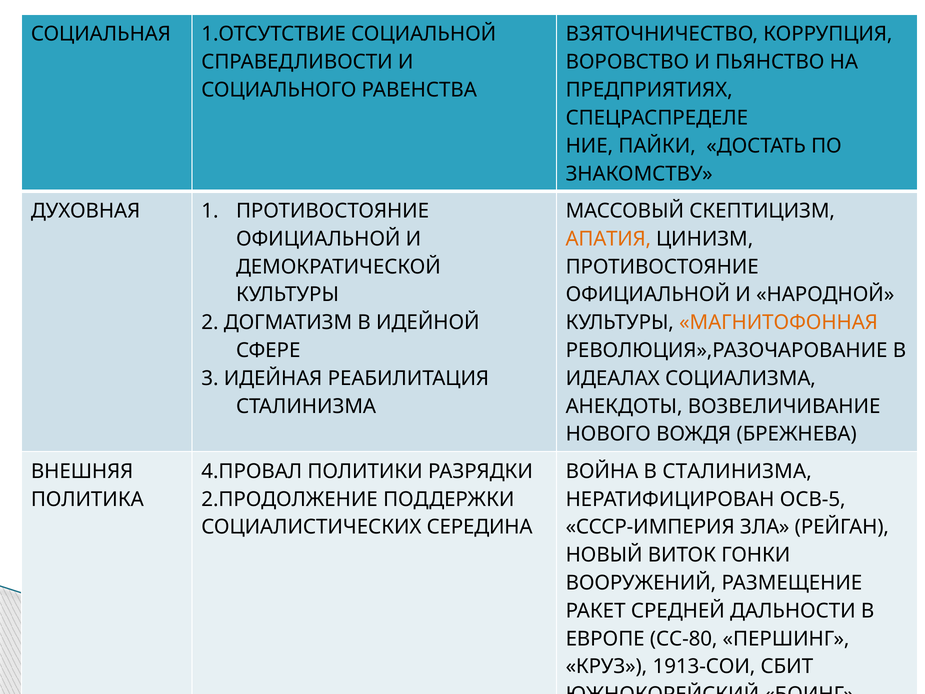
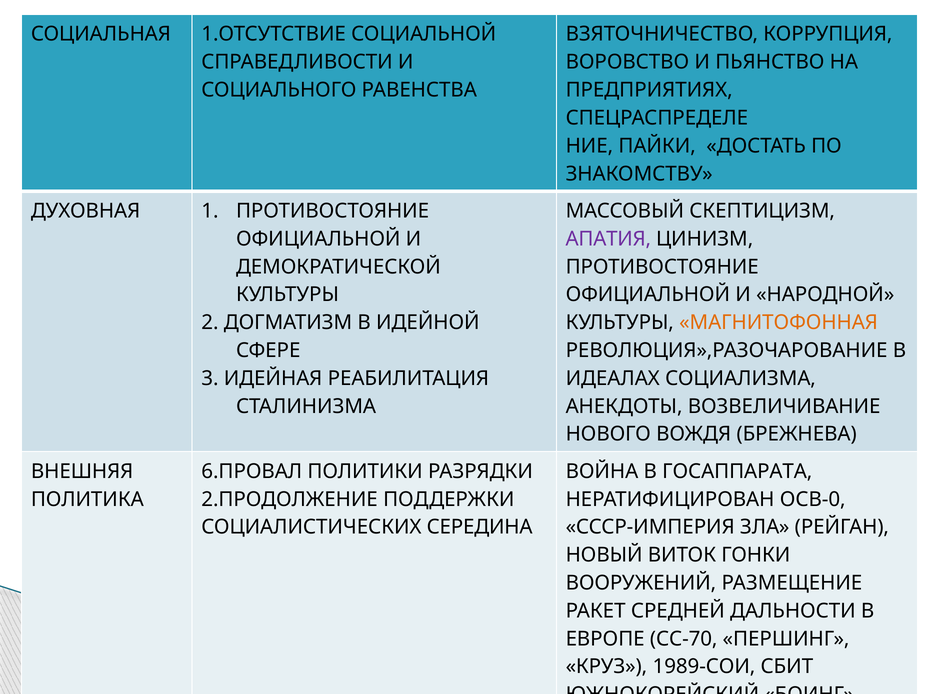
АПАТИЯ colour: orange -> purple
4.ПРОВАЛ: 4.ПРОВАЛ -> 6.ПРОВАЛ
В СТАЛИНИЗМА: СТАЛИНИЗМА -> ГОСАППАРАТА
ОСВ-5: ОСВ-5 -> ОСВ-0
СС-80: СС-80 -> СС-70
1913-СОИ: 1913-СОИ -> 1989-СОИ
